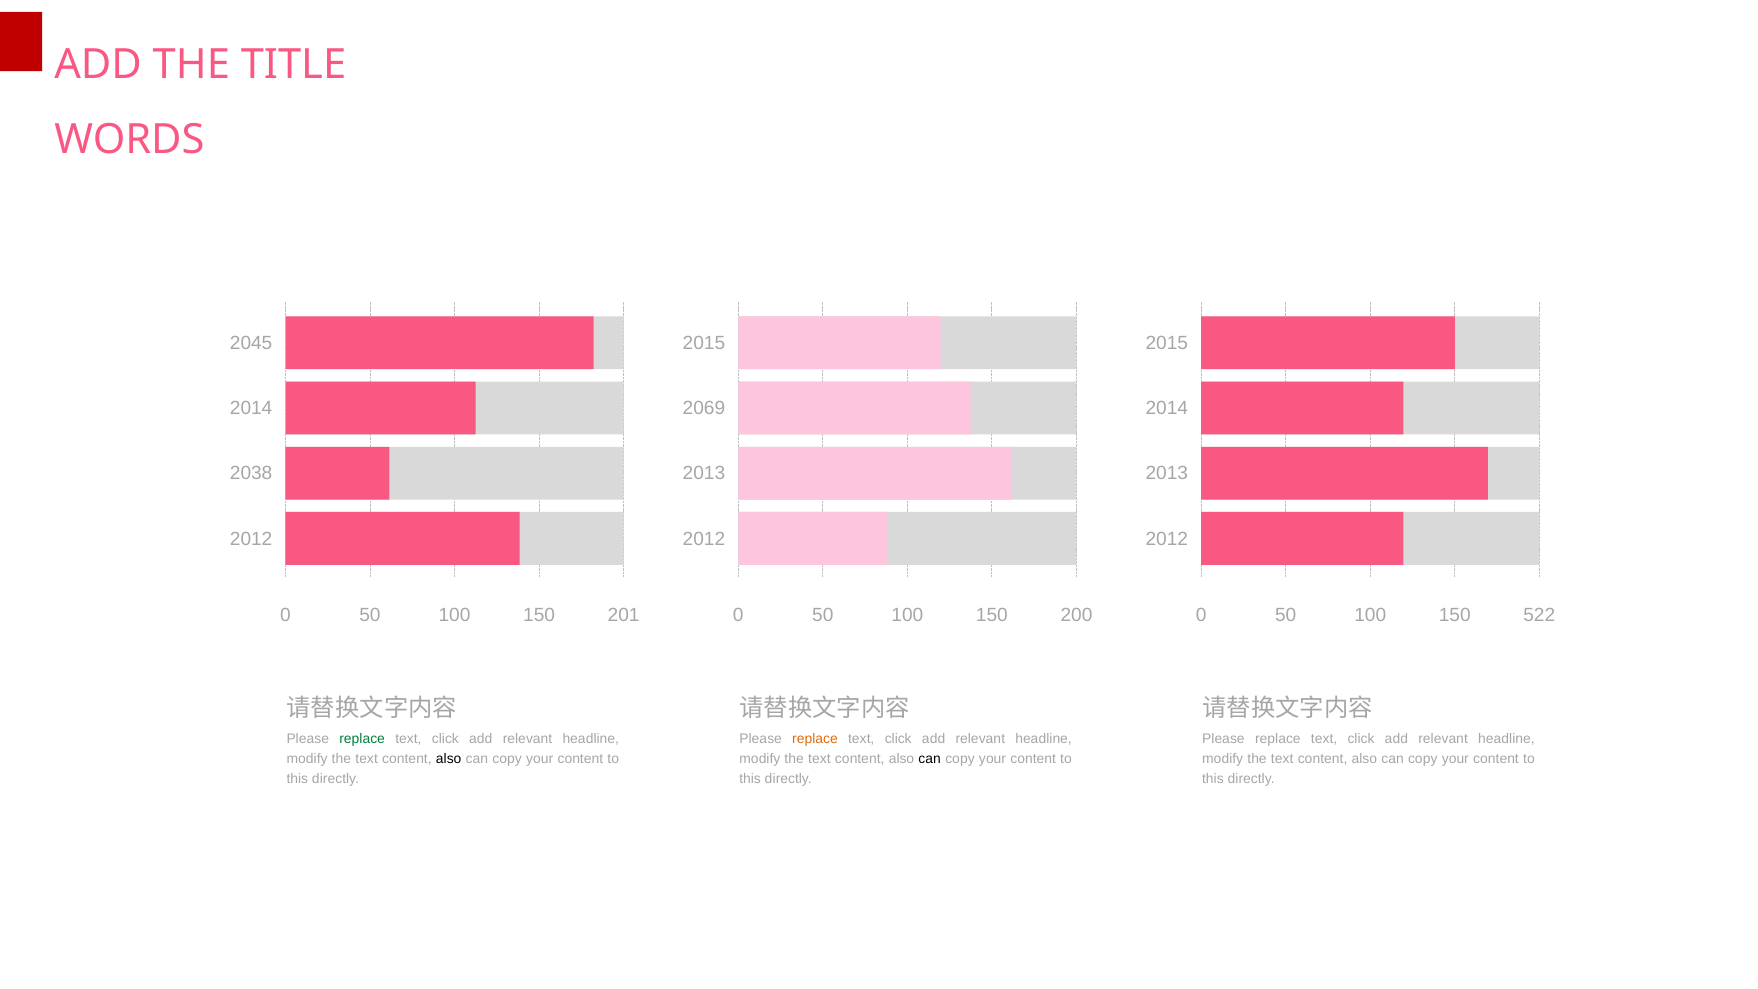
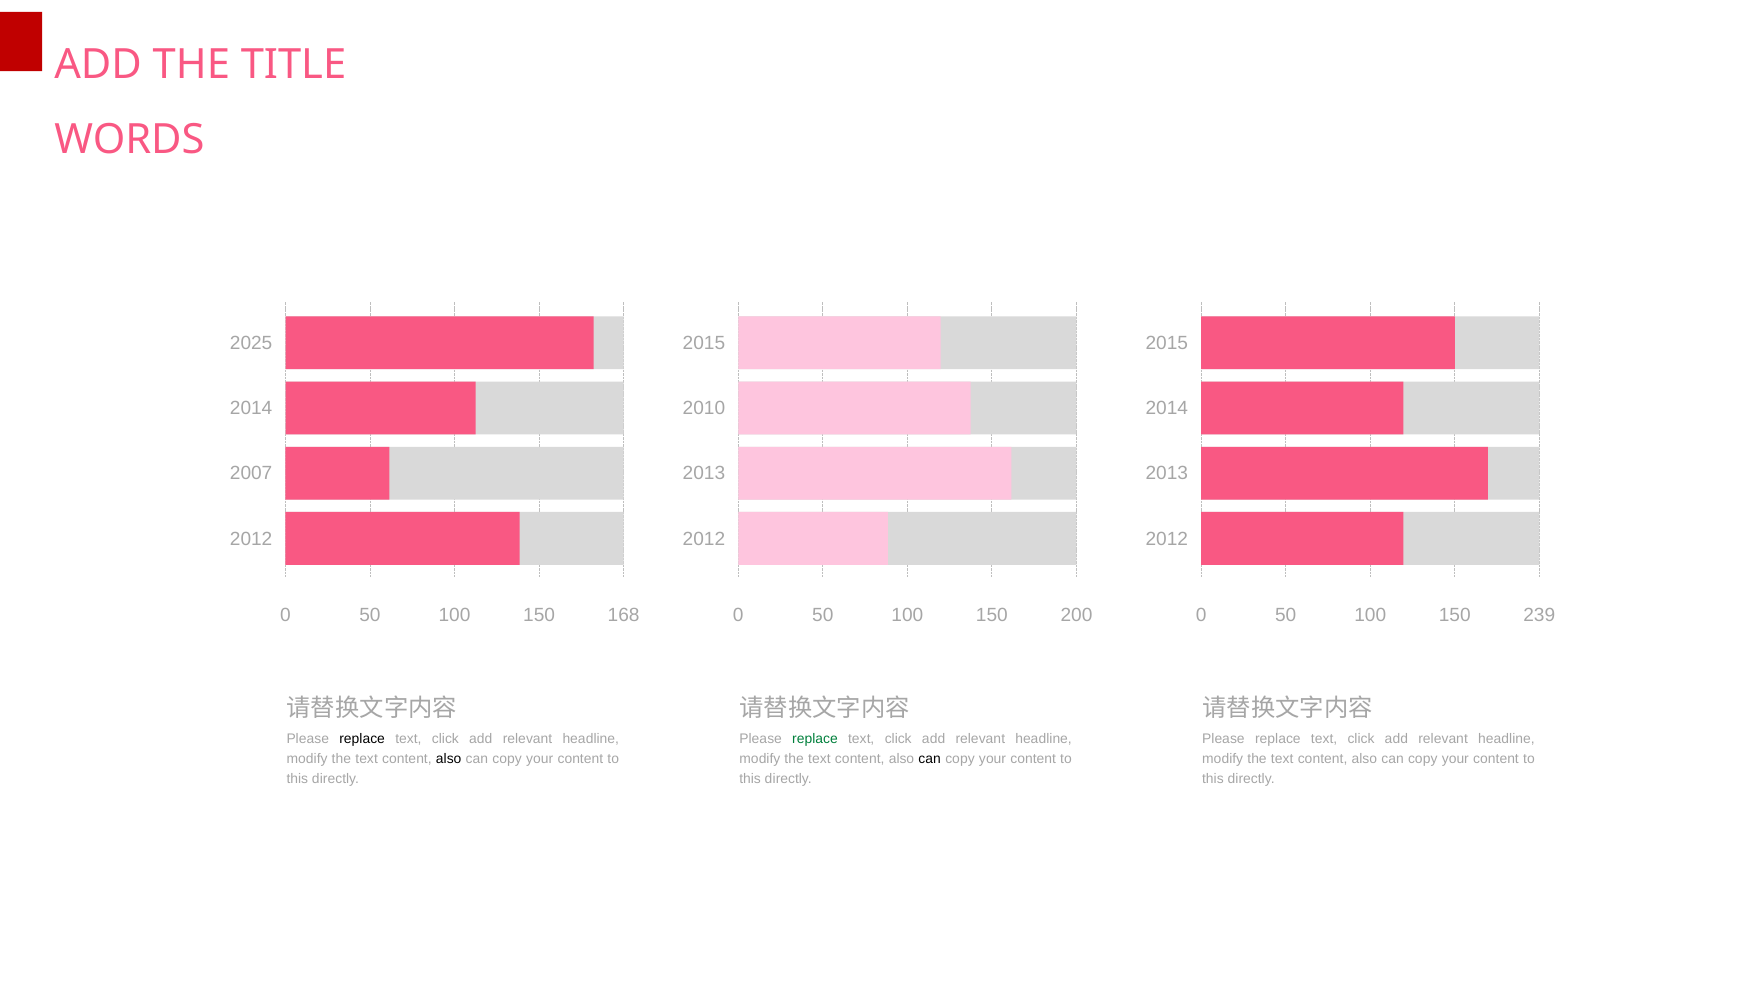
2045: 2045 -> 2025
2069: 2069 -> 2010
2038: 2038 -> 2007
201: 201 -> 168
522: 522 -> 239
replace at (362, 739) colour: green -> black
replace at (815, 739) colour: orange -> green
